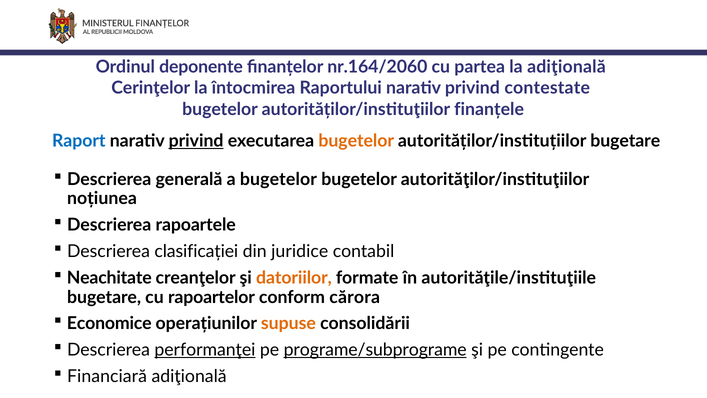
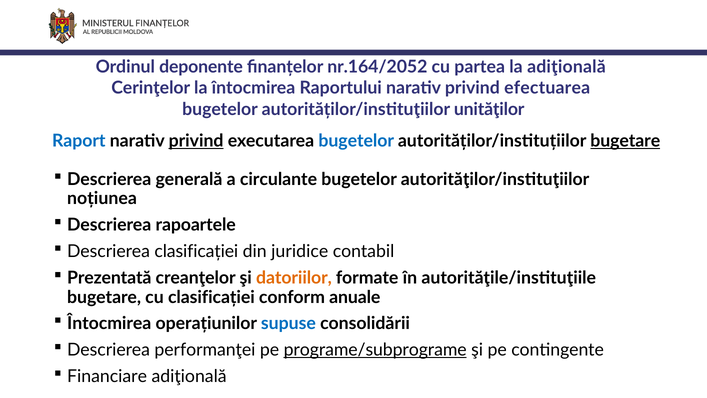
nr.164/2060: nr.164/2060 -> nr.164/2052
contestate: contestate -> efectuarea
finanțele: finanțele -> unităţilor
bugetelor at (356, 141) colour: orange -> blue
bugetare at (625, 141) underline: none -> present
a bugetelor: bugetelor -> circulante
Neachitate: Neachitate -> Prezentată
cu rapoartelor: rapoartelor -> clasificației
cărora: cărora -> anuale
Economice at (109, 323): Economice -> Întocmirea
supuse colour: orange -> blue
performanţei underline: present -> none
Financiară: Financiară -> Financiare
